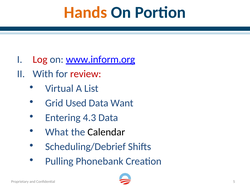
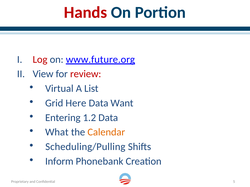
Hands colour: orange -> red
www.inform.org: www.inform.org -> www.future.org
With: With -> View
Used: Used -> Here
4.3: 4.3 -> 1.2
Calendar colour: black -> orange
Scheduling/Debrief: Scheduling/Debrief -> Scheduling/Pulling
Pulling: Pulling -> Inform
